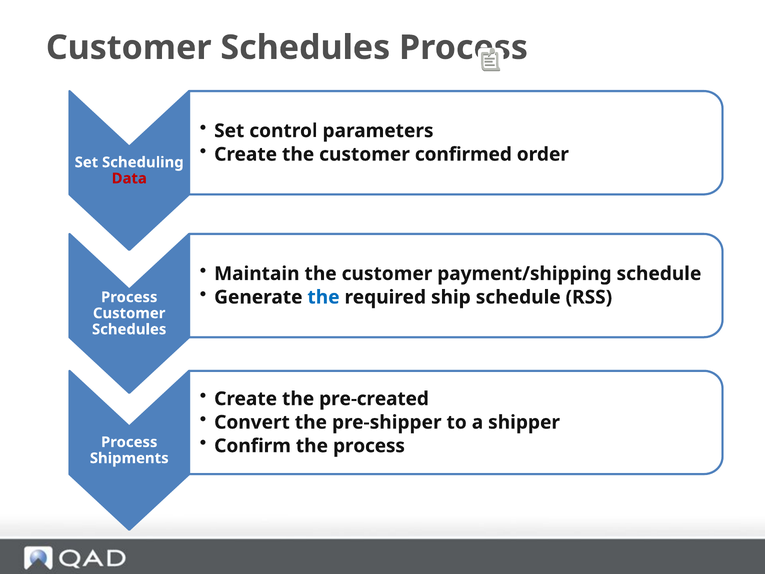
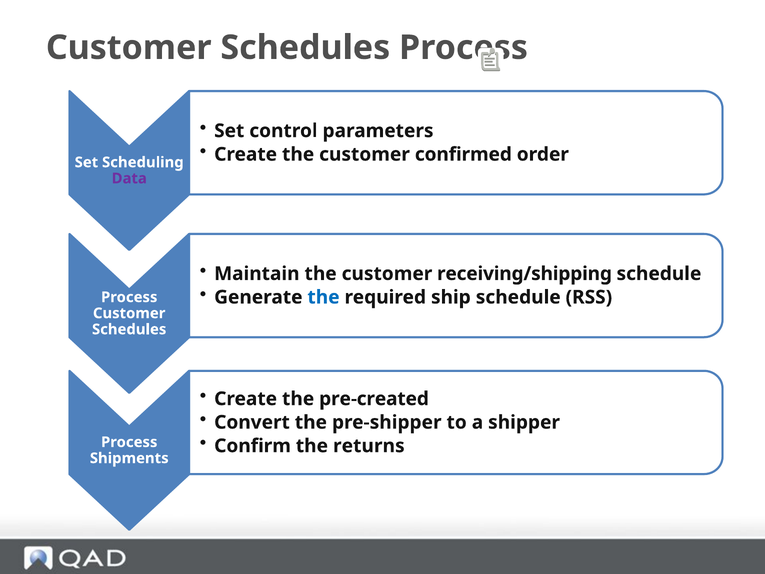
Data colour: red -> purple
payment/shipping: payment/shipping -> receiving/shipping
the process: process -> returns
